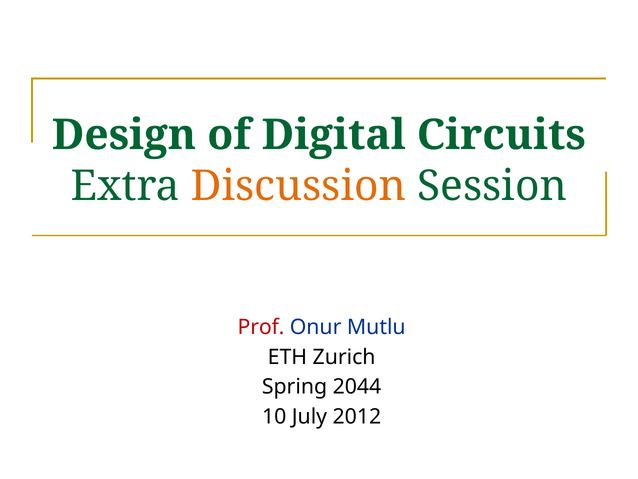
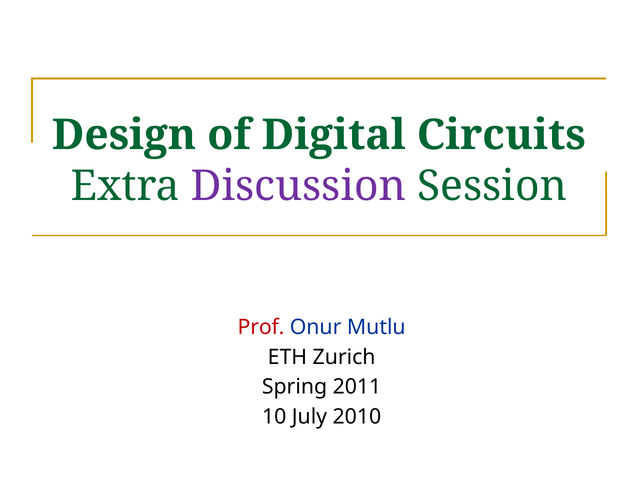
Discussion colour: orange -> purple
2044: 2044 -> 2011
2012: 2012 -> 2010
